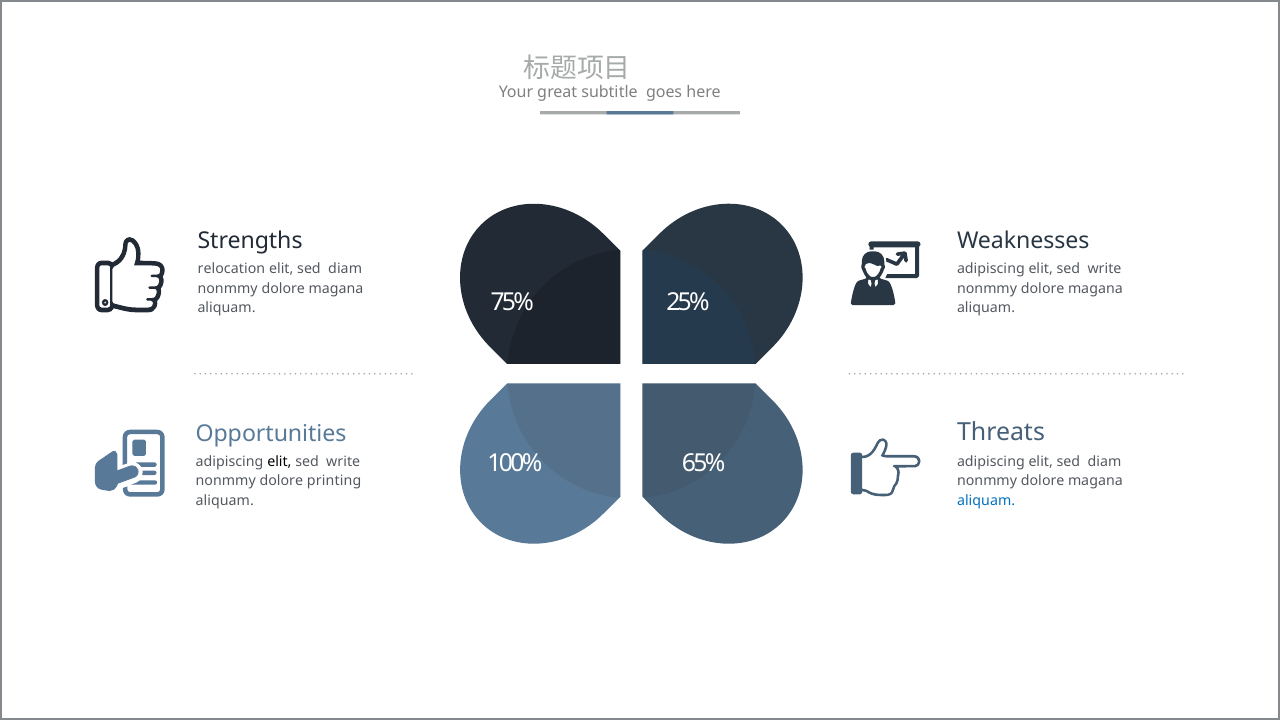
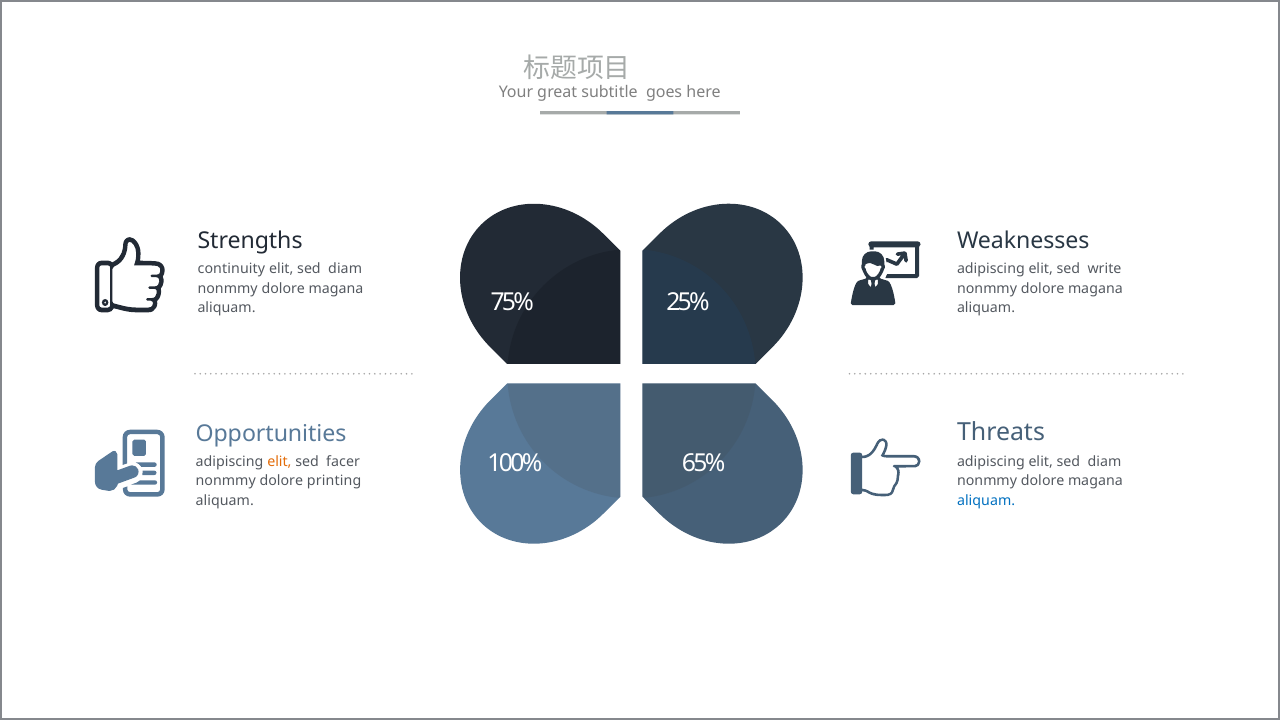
relocation: relocation -> continuity
elit at (279, 462) colour: black -> orange
write at (343, 462): write -> facer
